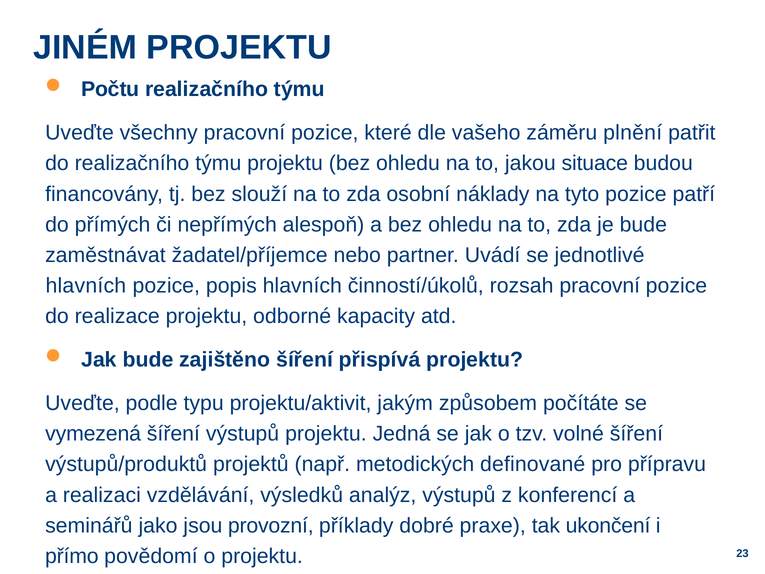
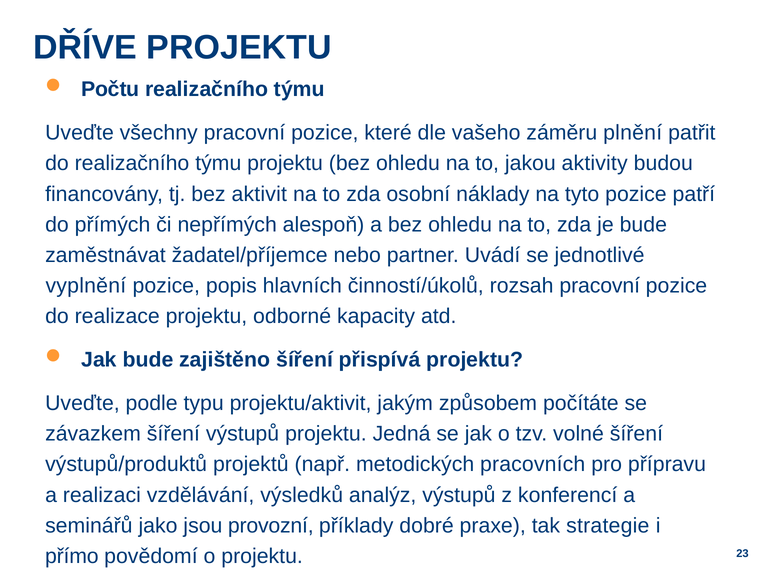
JINÉM: JINÉM -> DŘÍVE
situace: situace -> aktivity
slouží: slouží -> aktivit
hlavních at (86, 286): hlavních -> vyplnění
vymezená: vymezená -> závazkem
definované: definované -> pracovních
ukončení: ukončení -> strategie
